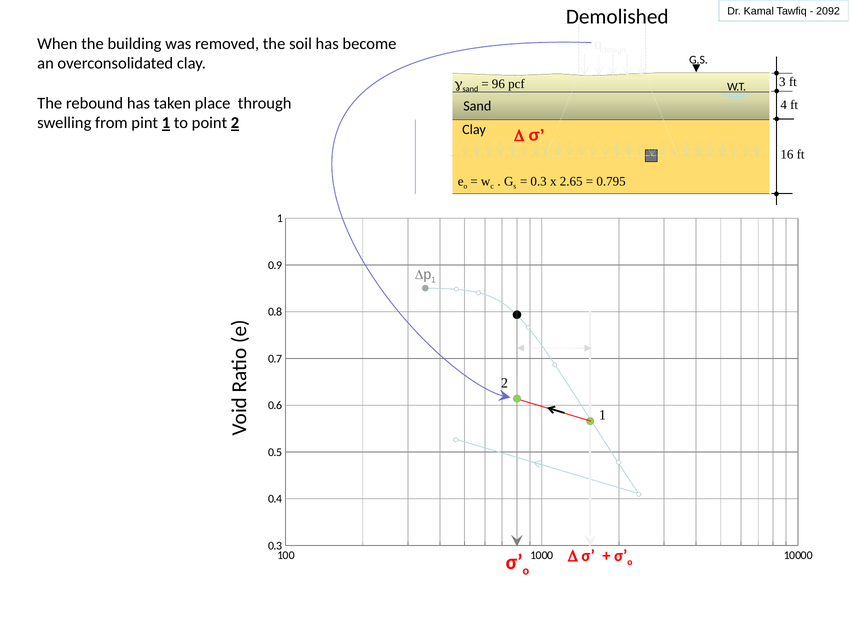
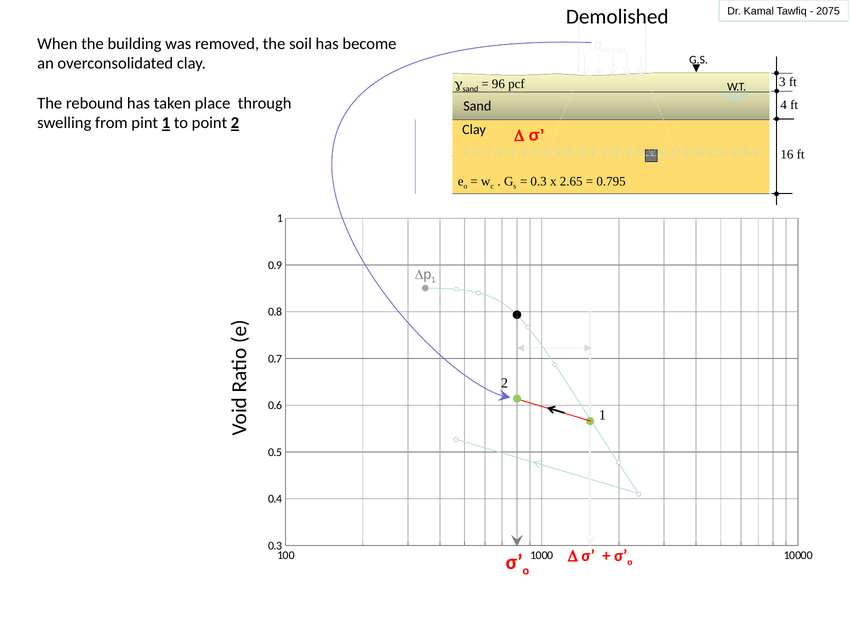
2092: 2092 -> 2075
